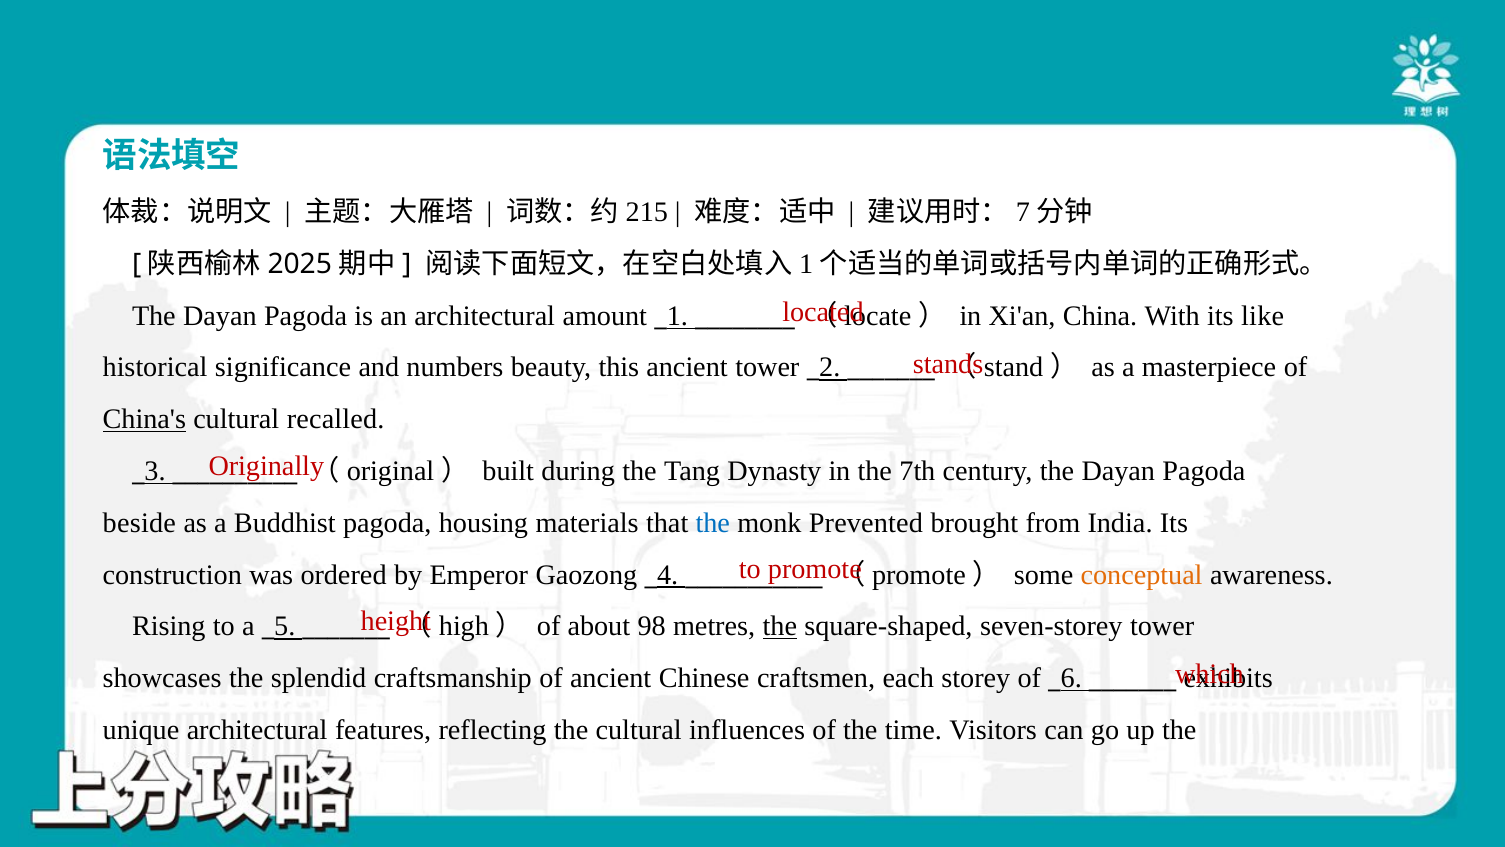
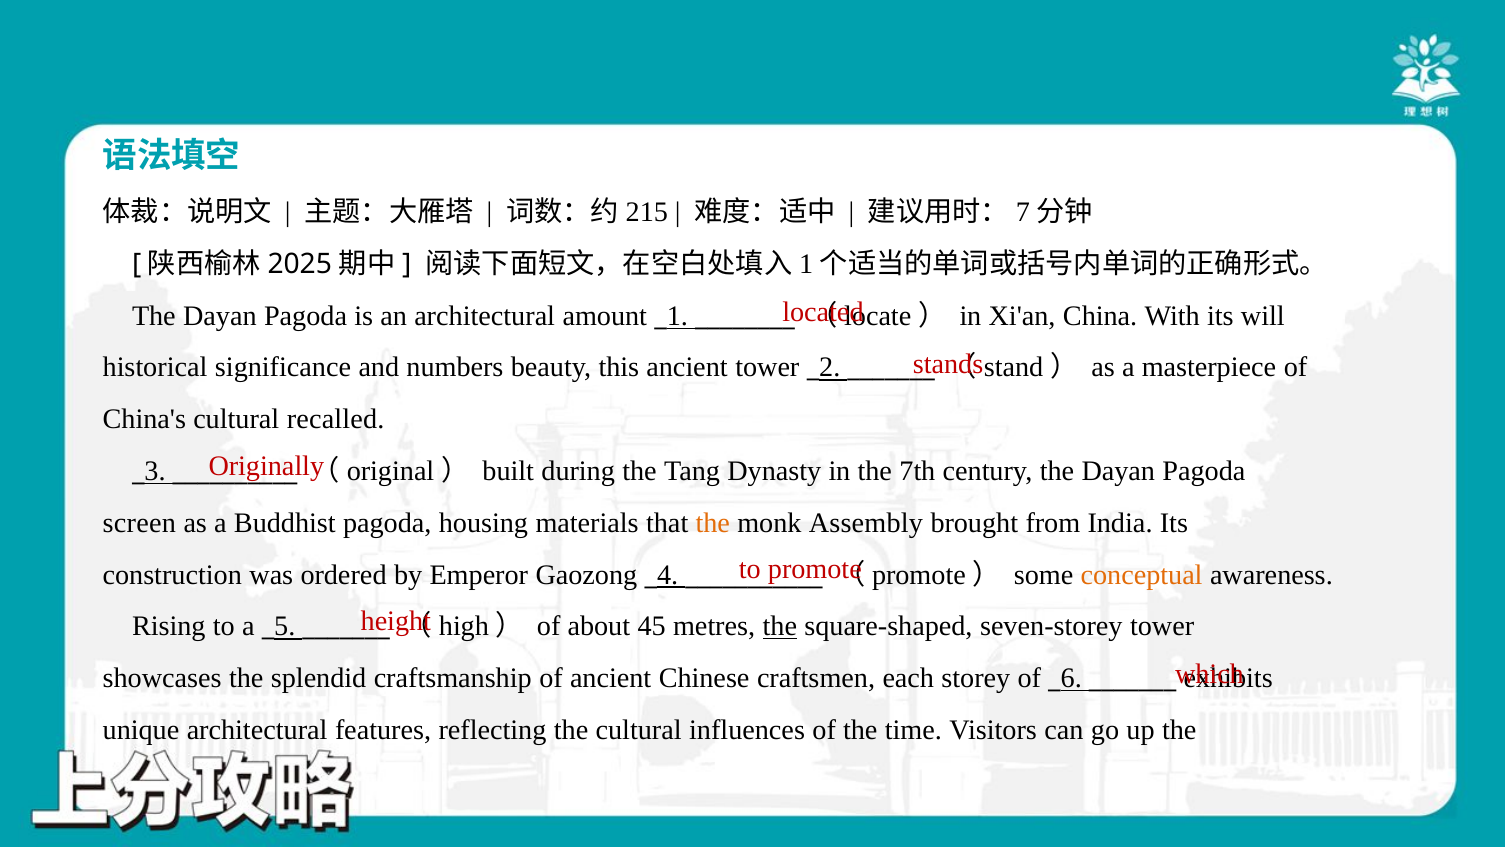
like: like -> will
China's underline: present -> none
beside: beside -> screen
the at (713, 523) colour: blue -> orange
Prevented: Prevented -> Assembly
98: 98 -> 45
